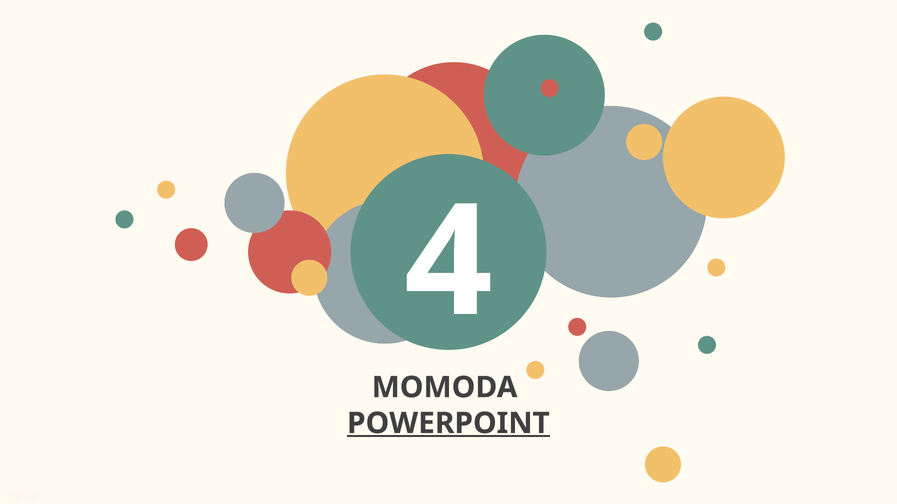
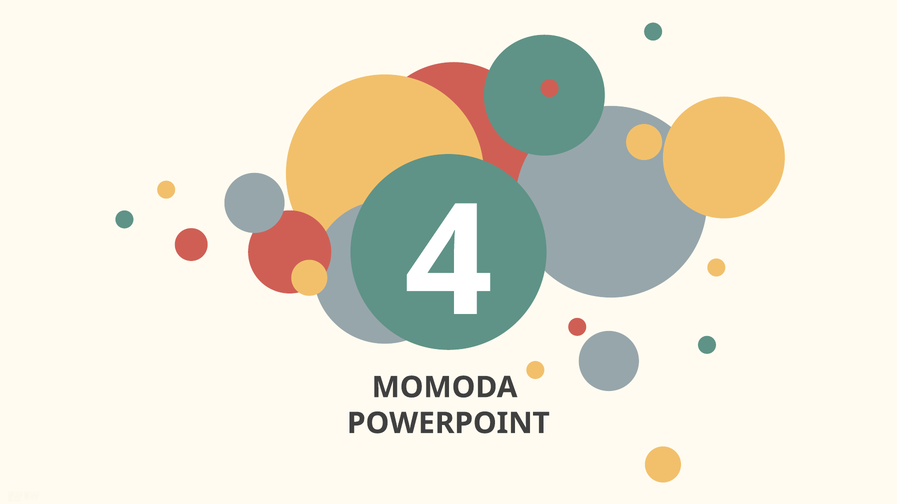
POWERPOINT underline: present -> none
